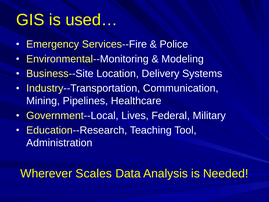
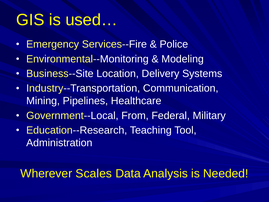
Lives: Lives -> From
